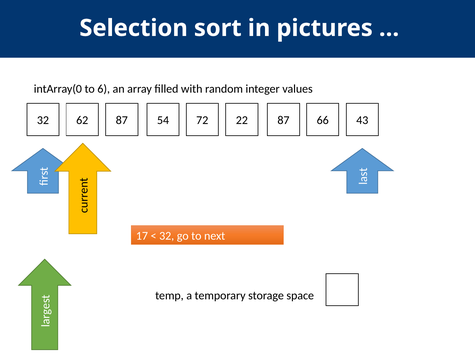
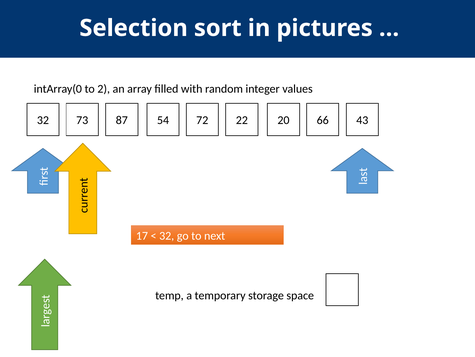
6: 6 -> 2
62: 62 -> 73
22 87: 87 -> 20
